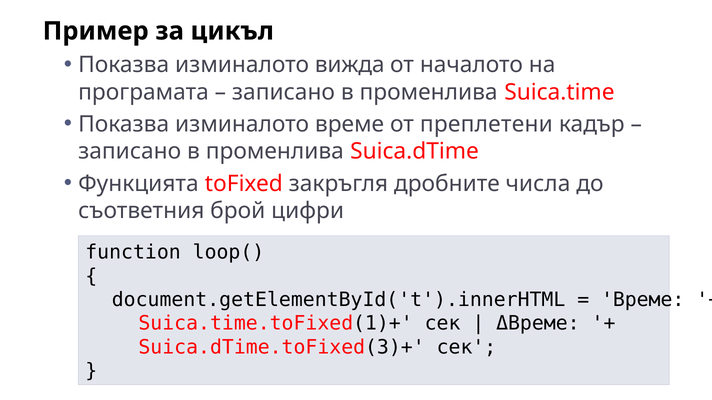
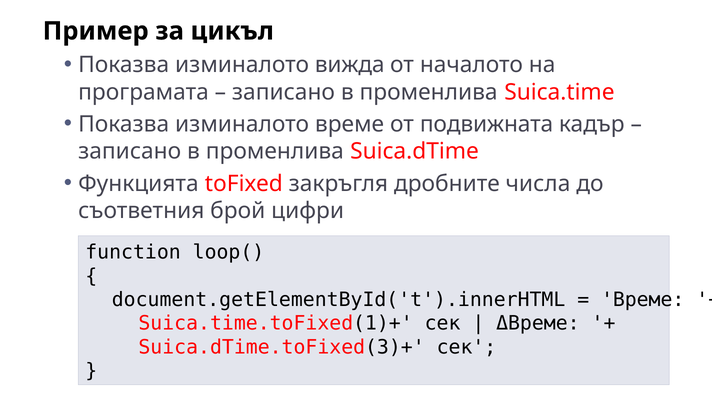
преплетени: преплетени -> подвижната
